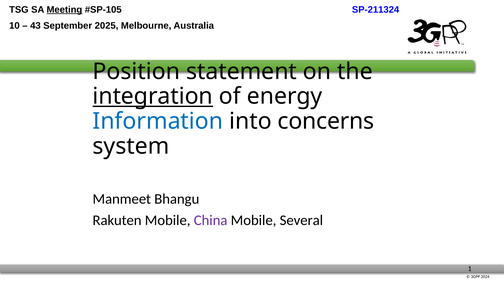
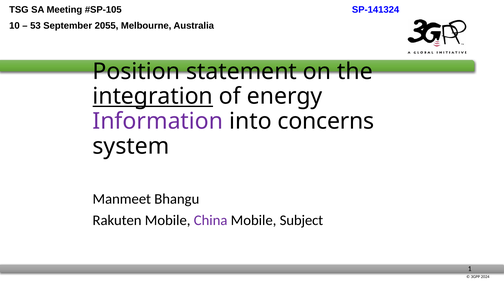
Meeting underline: present -> none
SP-211324: SP-211324 -> SP-141324
43: 43 -> 53
2025: 2025 -> 2055
Information colour: blue -> purple
Several: Several -> Subject
